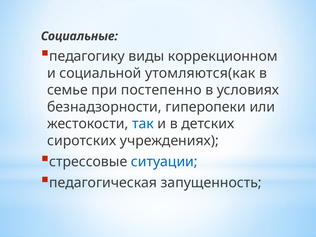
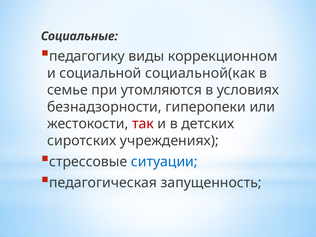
утомляются(как: утомляются(как -> социальной(как
постепенно: постепенно -> утомляются
так colour: blue -> red
